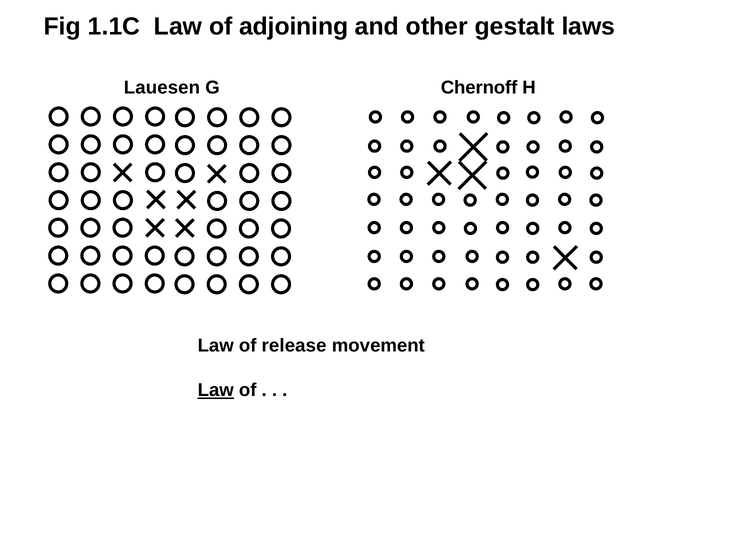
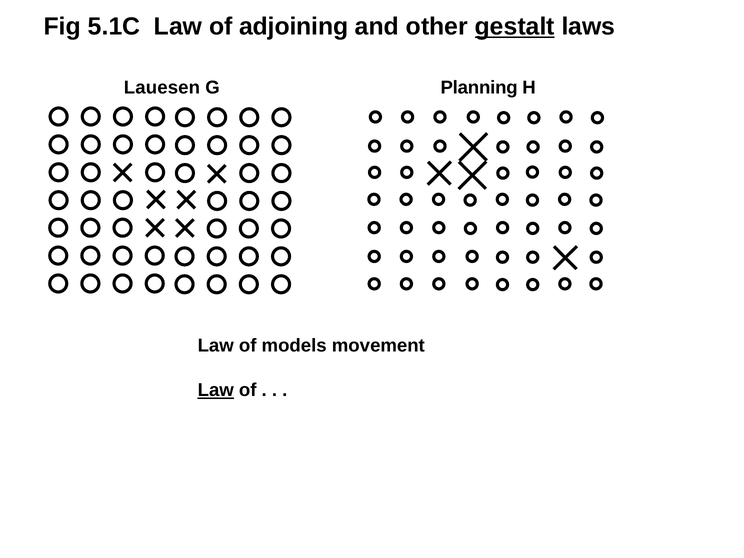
1.1C: 1.1C -> 5.1C
gestalt underline: none -> present
Chernoff: Chernoff -> Planning
release: release -> models
